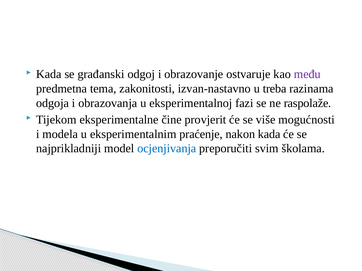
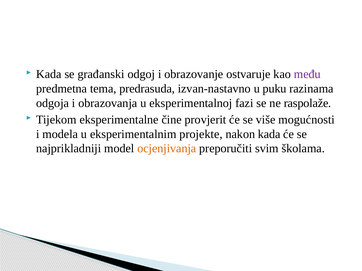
zakonitosti: zakonitosti -> predrasuda
treba: treba -> puku
praćenje: praćenje -> projekte
ocjenjivanja colour: blue -> orange
